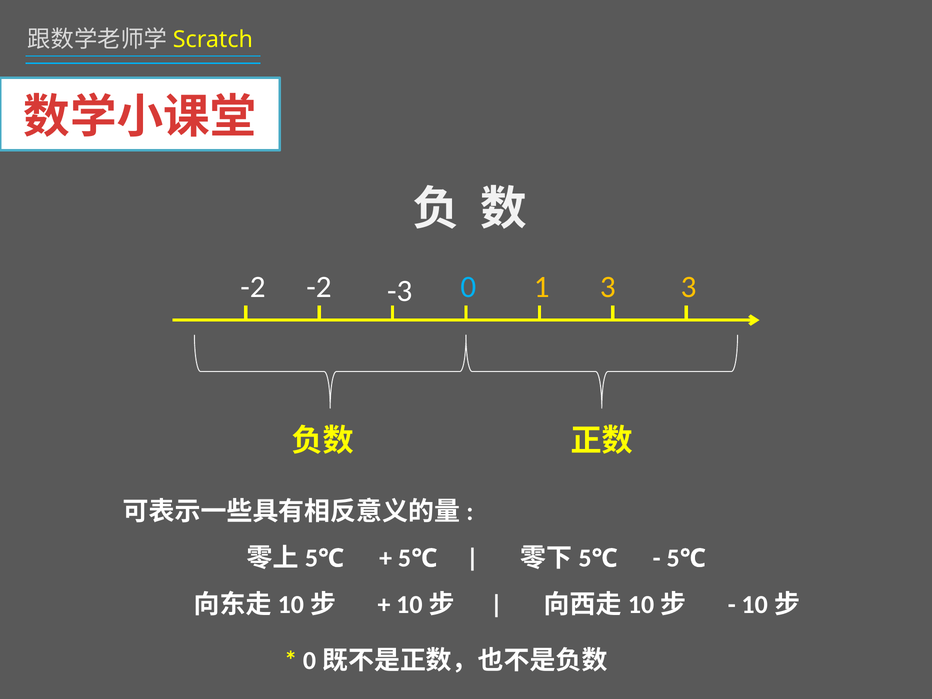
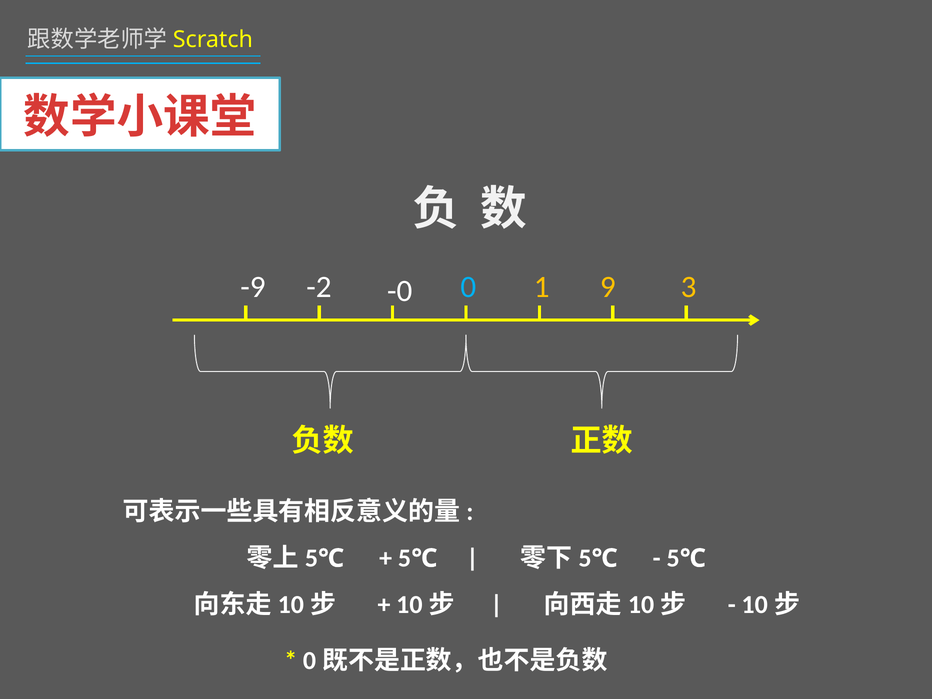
-2 at (253, 287): -2 -> -9
1 3: 3 -> 9
-3: -3 -> -0
